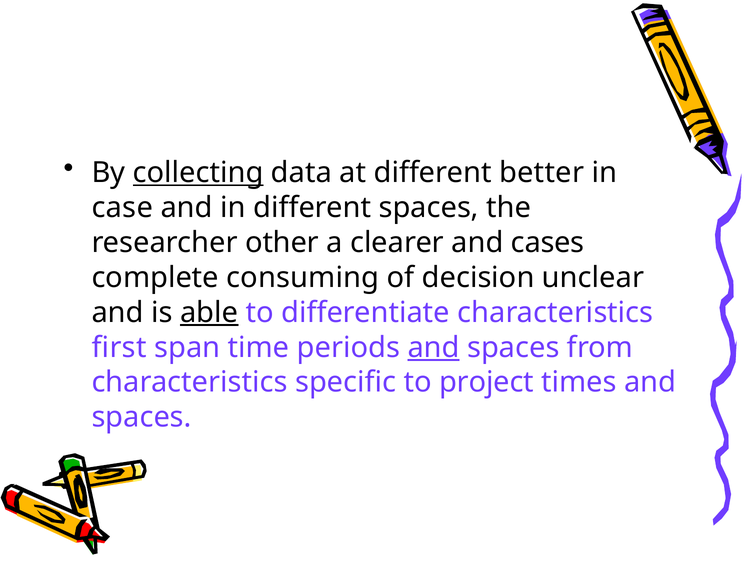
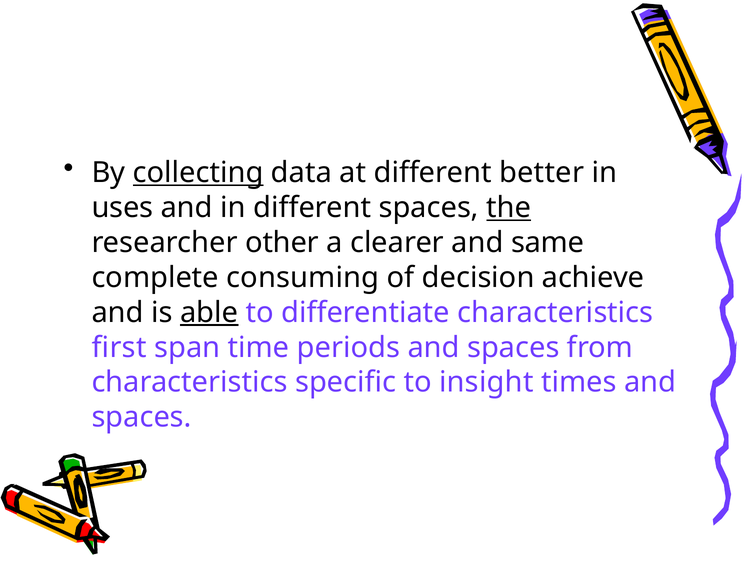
case: case -> uses
the underline: none -> present
cases: cases -> same
unclear: unclear -> achieve
and at (434, 347) underline: present -> none
project: project -> insight
